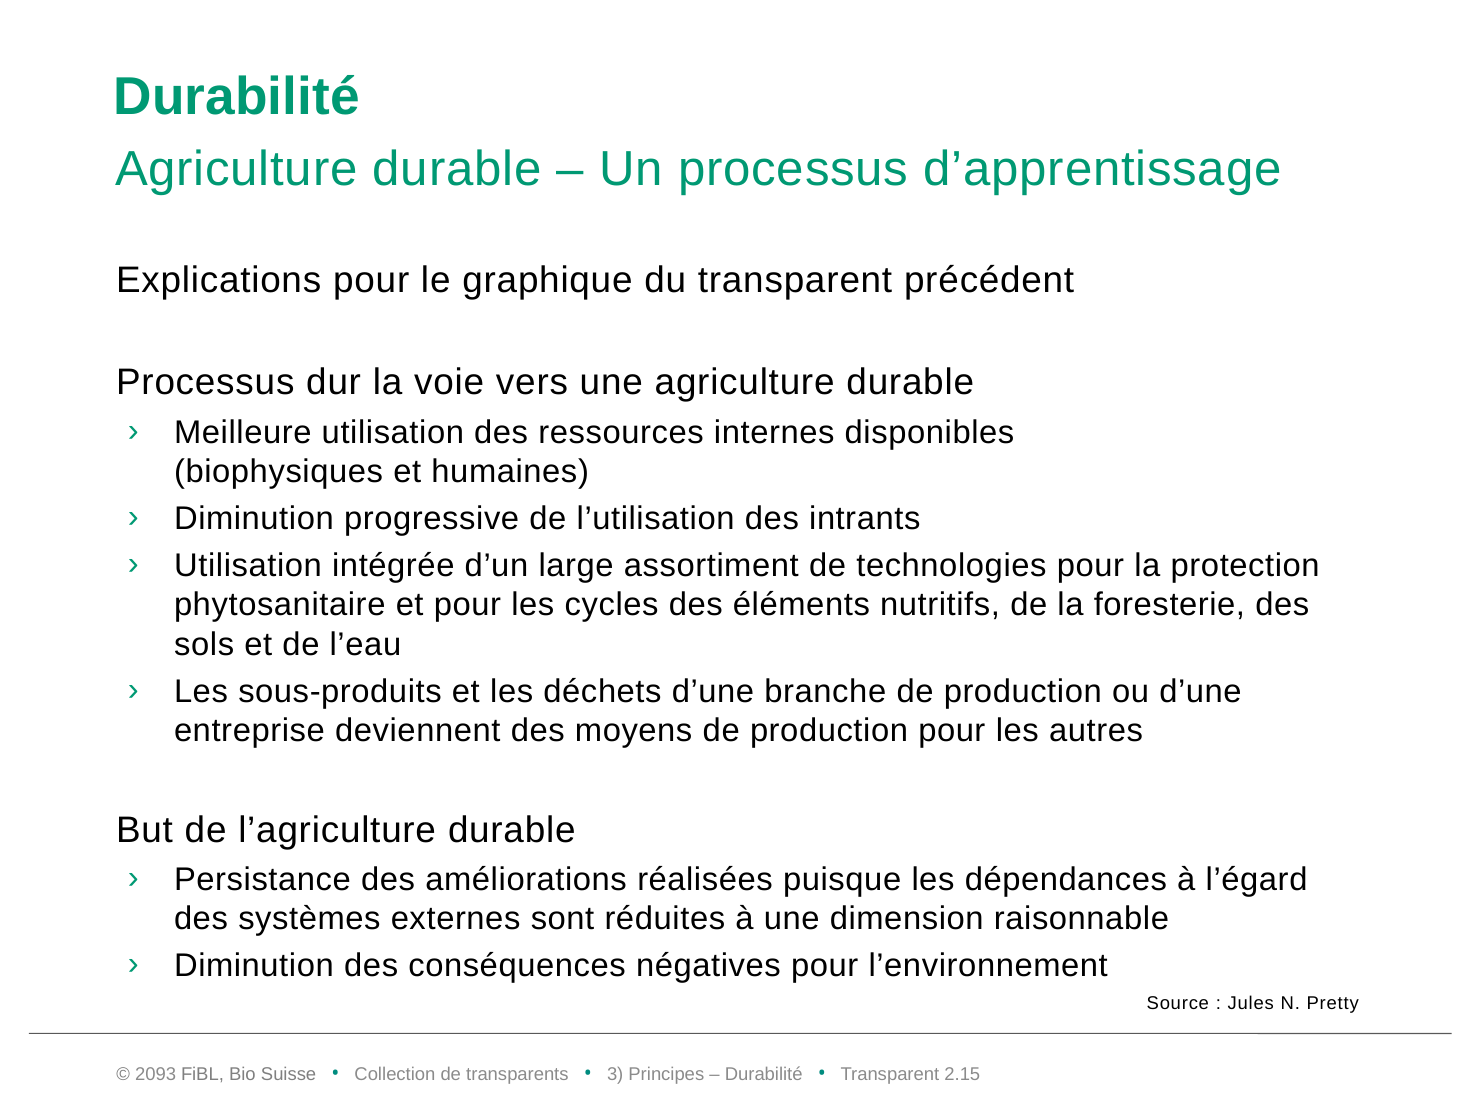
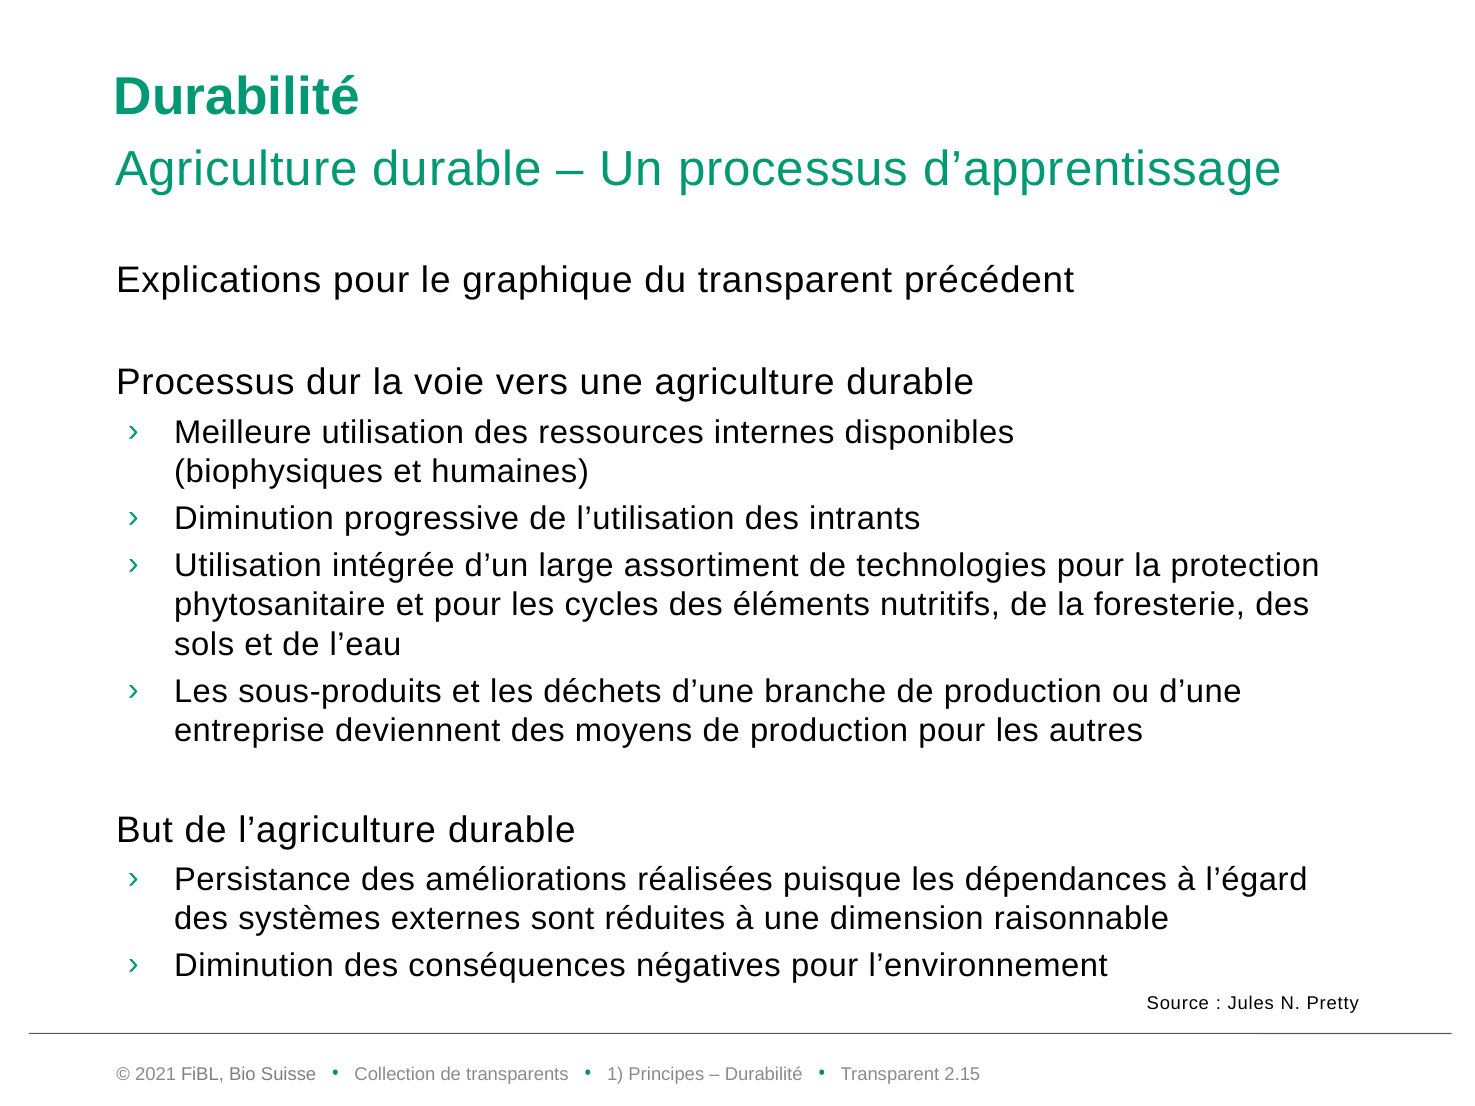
2093: 2093 -> 2021
3: 3 -> 1
